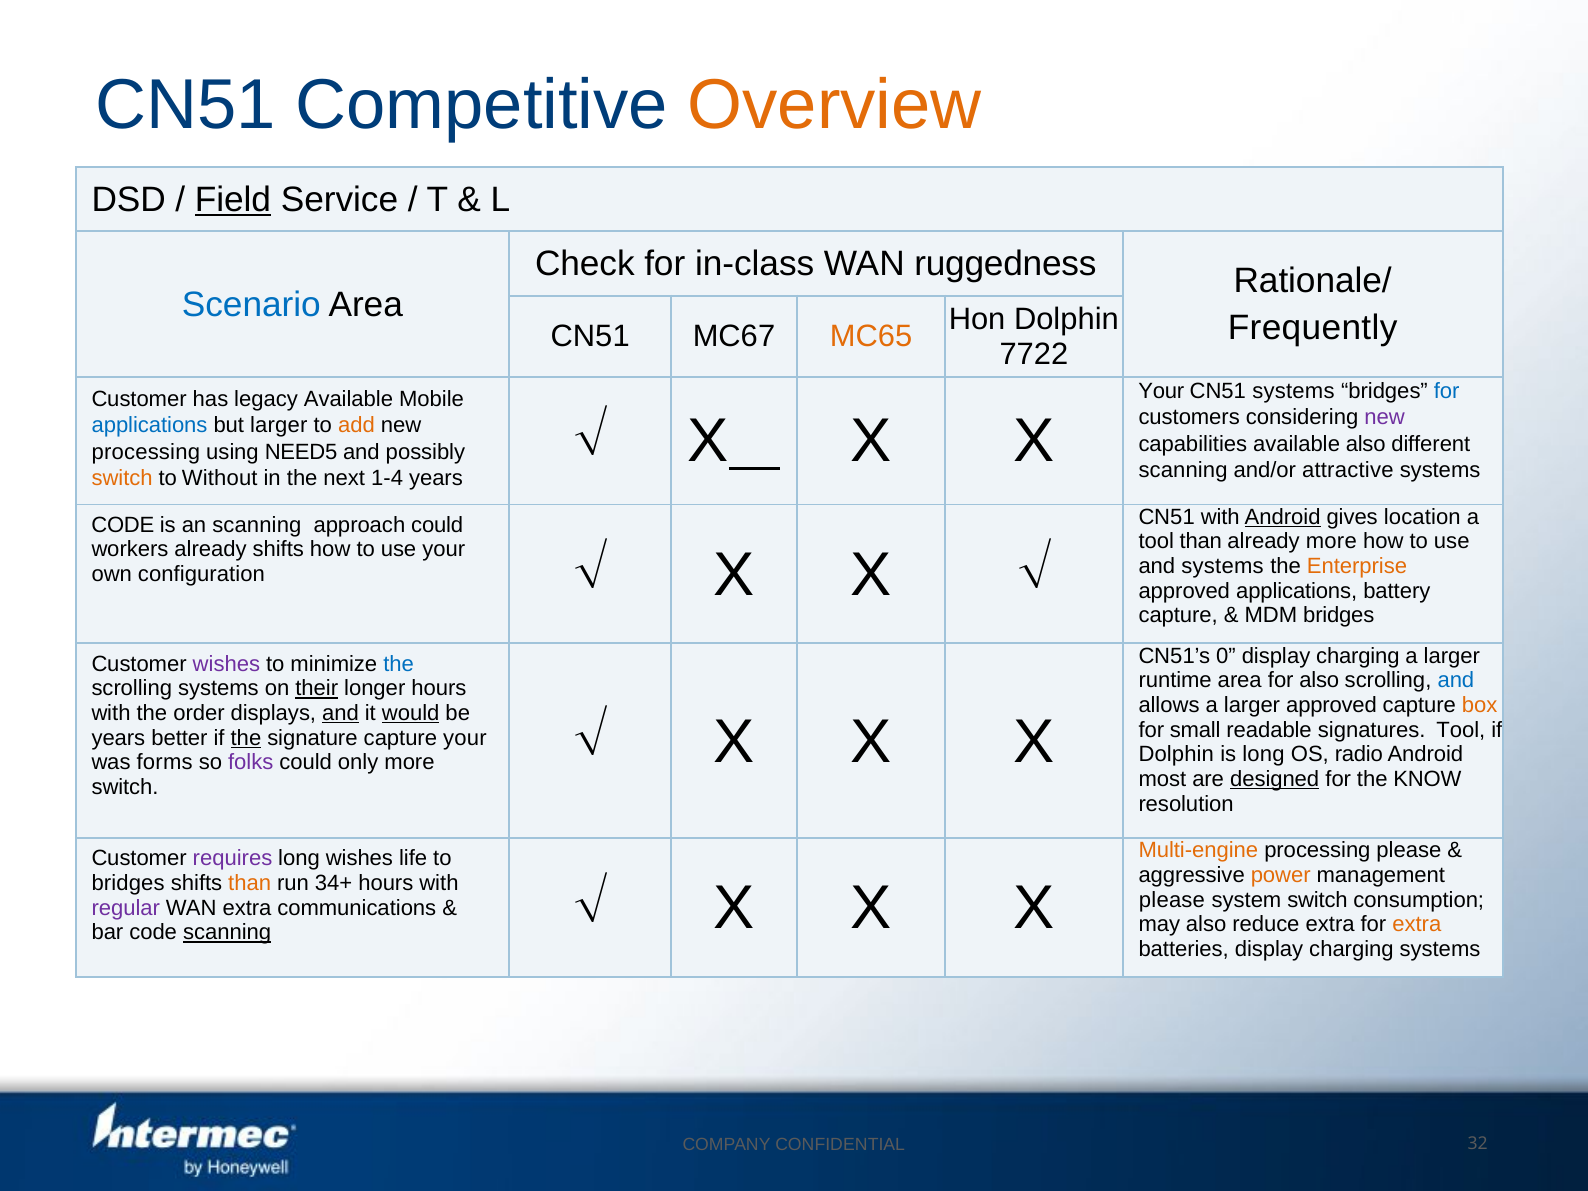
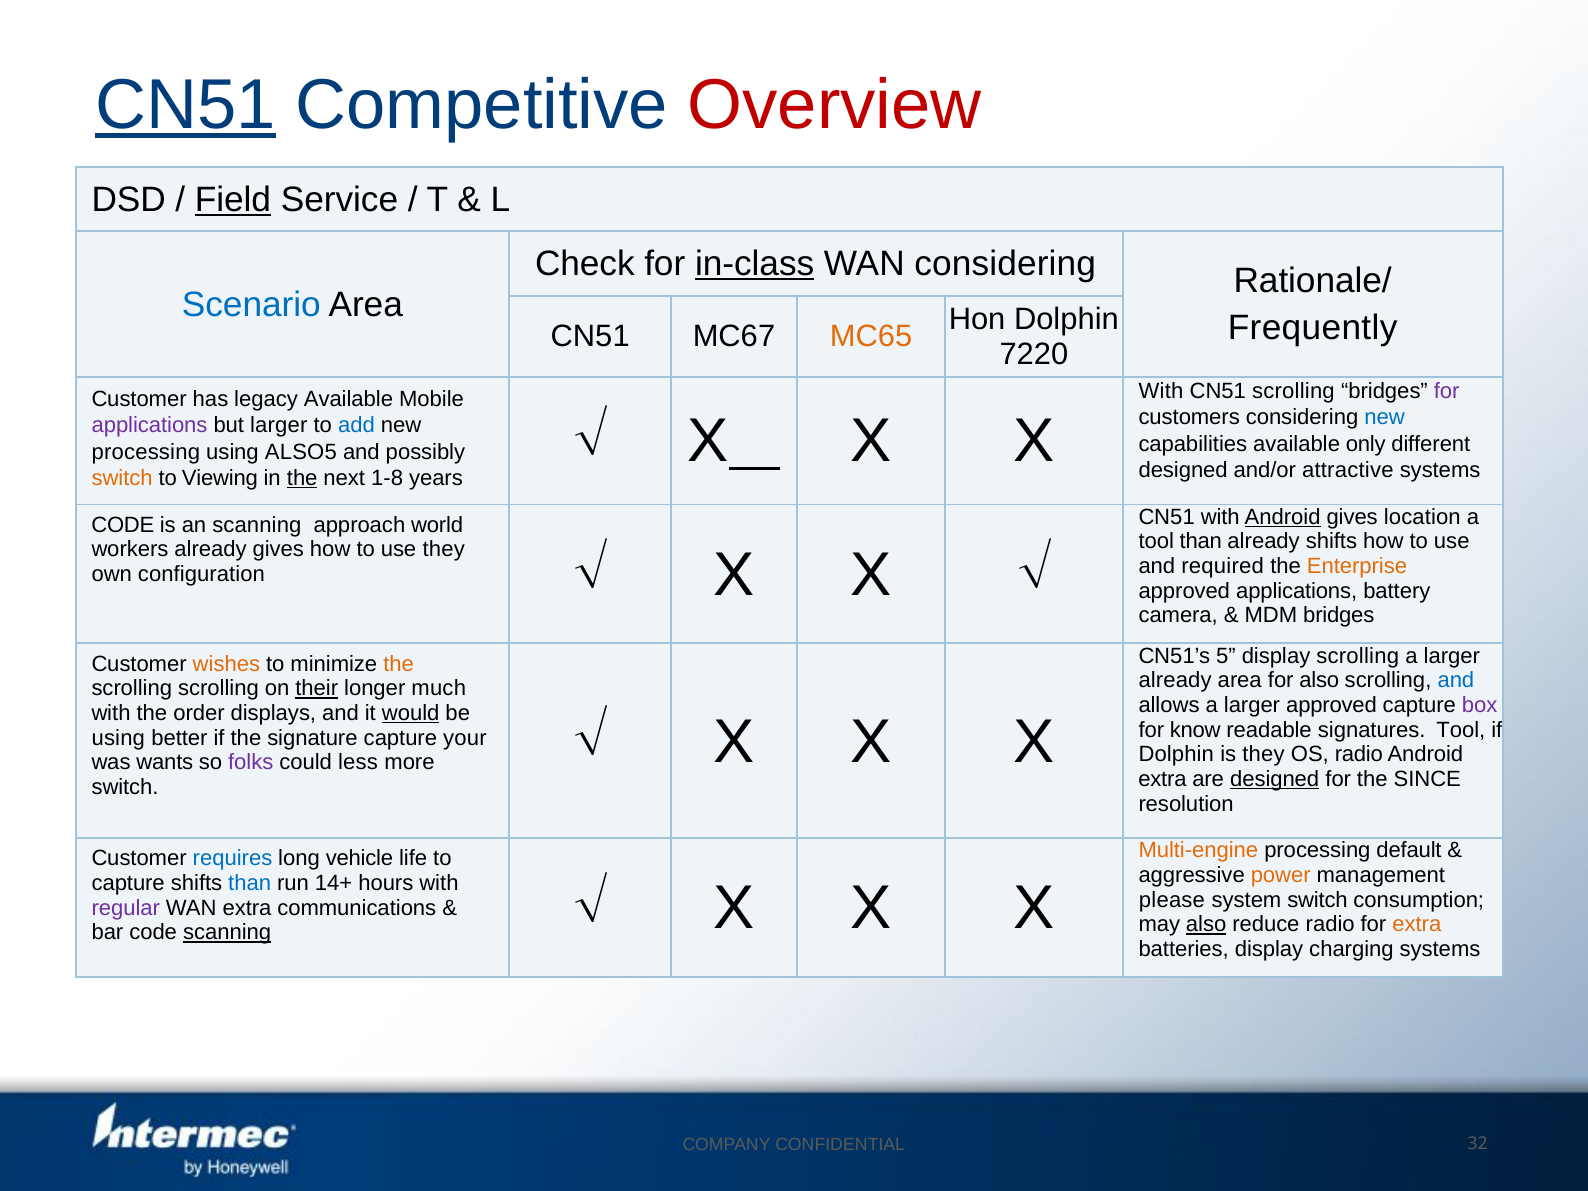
CN51 at (186, 105) underline: none -> present
Overview colour: orange -> red
in-class underline: none -> present
WAN ruggedness: ruggedness -> considering
7722: 7722 -> 7220
Your at (1161, 391): Your -> With
CN51 systems: systems -> scrolling
for at (1447, 391) colour: blue -> purple
new at (1385, 417) colour: purple -> blue
applications at (150, 425) colour: blue -> purple
add colour: orange -> blue
available also: also -> only
NEED5: NEED5 -> ALSO5
scanning at (1183, 470): scanning -> designed
Without: Without -> Viewing
the at (302, 478) underline: none -> present
1-4: 1-4 -> 1-8
approach could: could -> world
already more: more -> shifts
already shifts: shifts -> gives
use your: your -> they
and systems: systems -> required
capture at (1178, 616): capture -> camera
0: 0 -> 5
charging at (1358, 656): charging -> scrolling
wishes at (226, 664) colour: purple -> orange
the at (399, 664) colour: blue -> orange
runtime at (1175, 681): runtime -> already
scrolling systems: systems -> scrolling
longer hours: hours -> much
box colour: orange -> purple
and at (340, 713) underline: present -> none
small: small -> know
years at (118, 738): years -> using
the at (246, 738) underline: present -> none
is long: long -> they
forms: forms -> wants
only: only -> less
most at (1162, 779): most -> extra
KNOW: KNOW -> SINCE
processing please: please -> default
requires colour: purple -> blue
long wishes: wishes -> vehicle
bridges at (128, 883): bridges -> capture
than at (250, 883) colour: orange -> blue
34+: 34+ -> 14+
also at (1206, 924) underline: none -> present
reduce extra: extra -> radio
